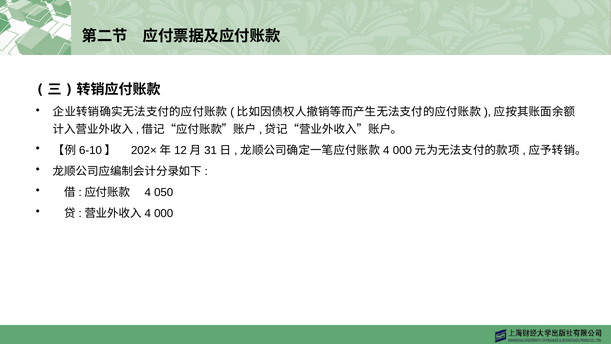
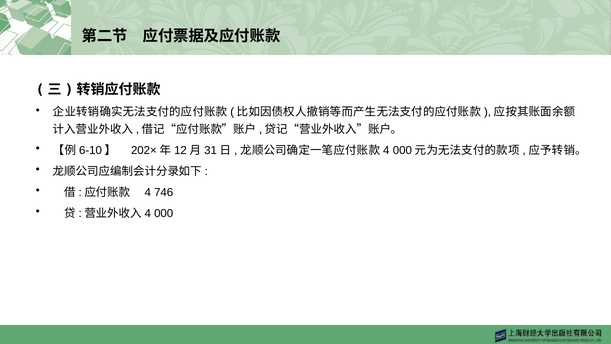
050: 050 -> 746
